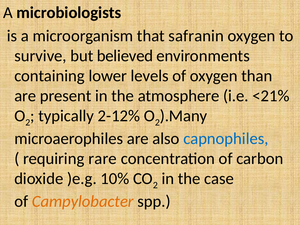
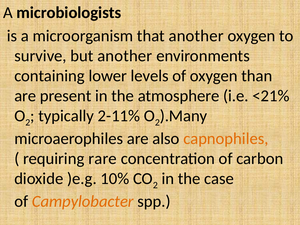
that safranin: safranin -> another
but believed: believed -> another
2-12%: 2-12% -> 2-11%
capnophiles colour: blue -> orange
